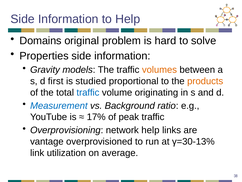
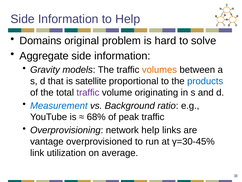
Properties: Properties -> Aggregate
first: first -> that
studied: studied -> satellite
products colour: orange -> blue
traffic at (88, 92) colour: blue -> purple
17%: 17% -> 68%
γ=30-13%: γ=30-13% -> γ=30-45%
